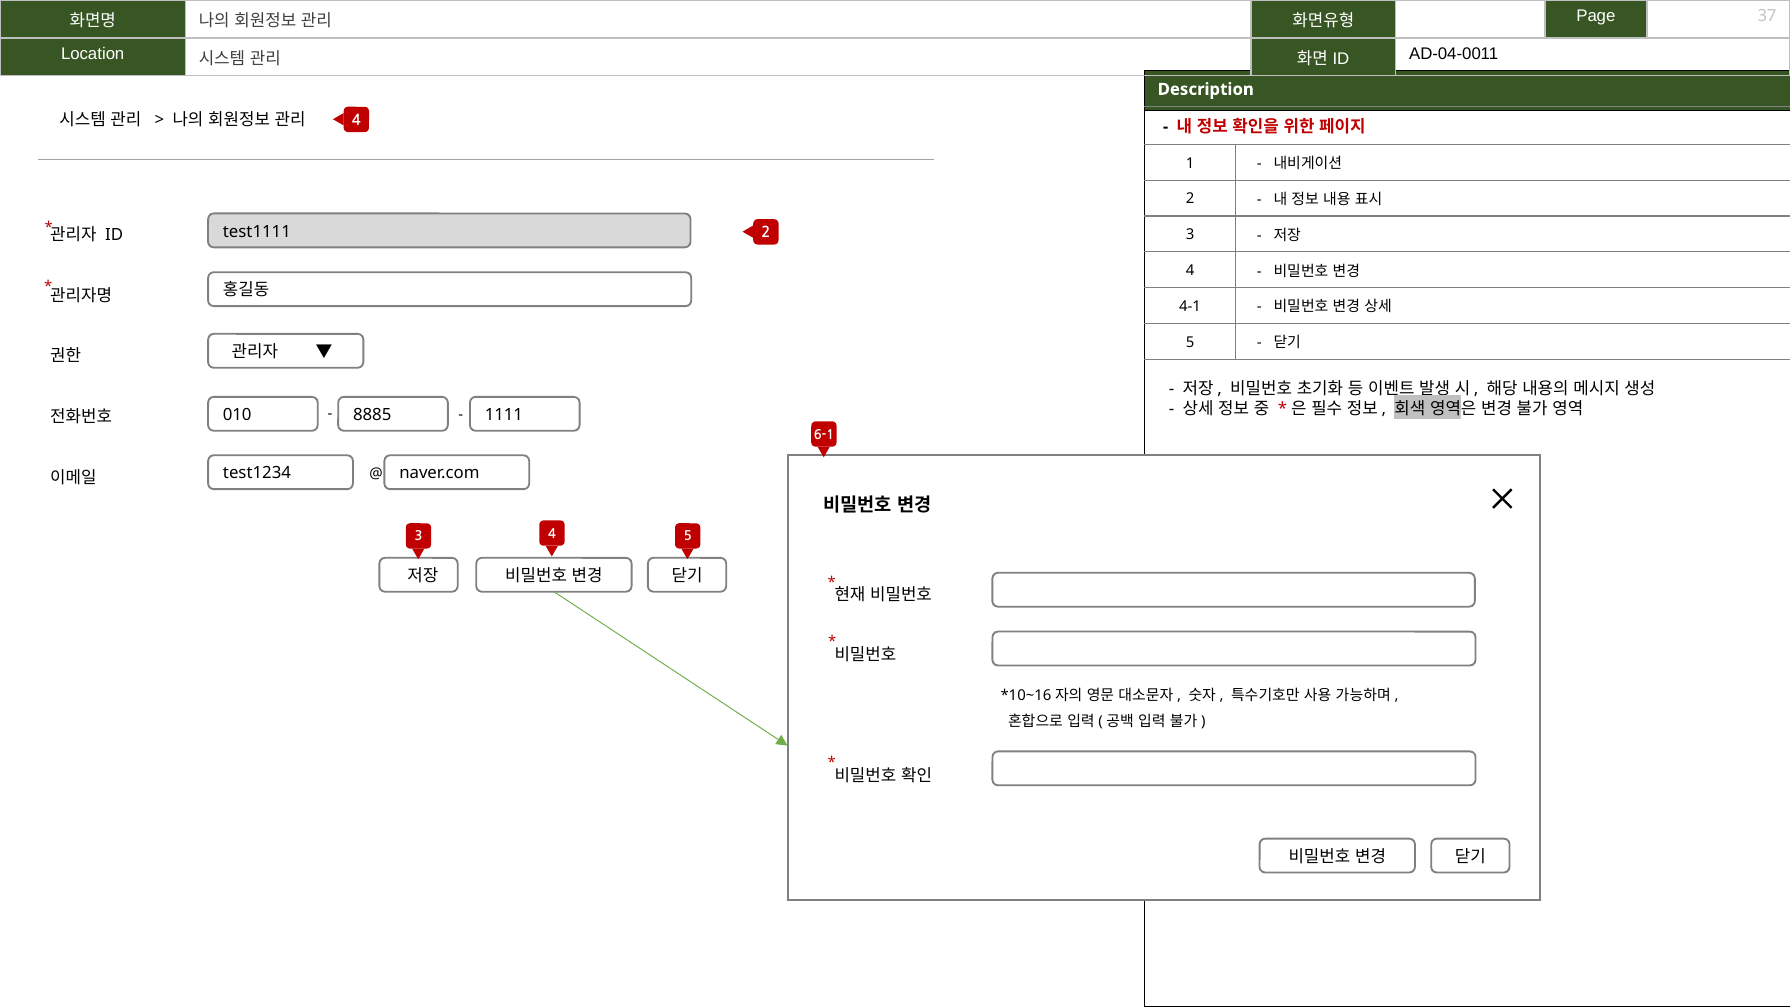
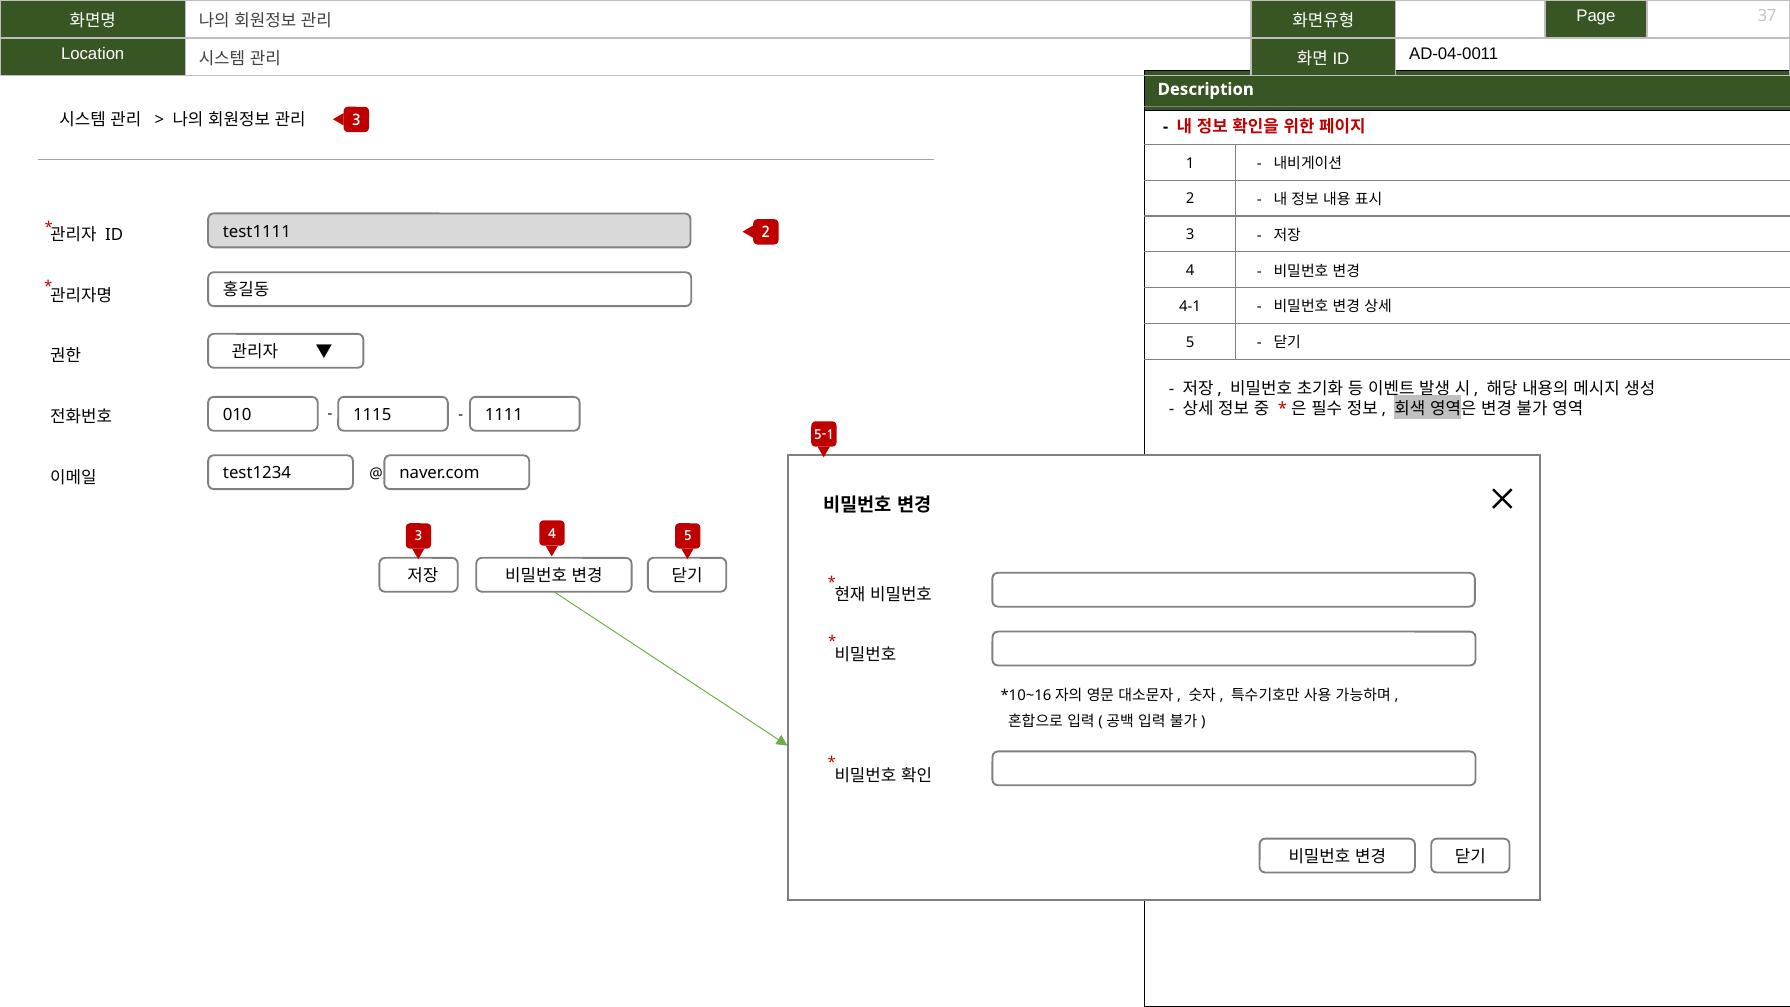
4 at (356, 120): 4 -> 3
8885: 8885 -> 1115
6-1: 6-1 -> 5-1
